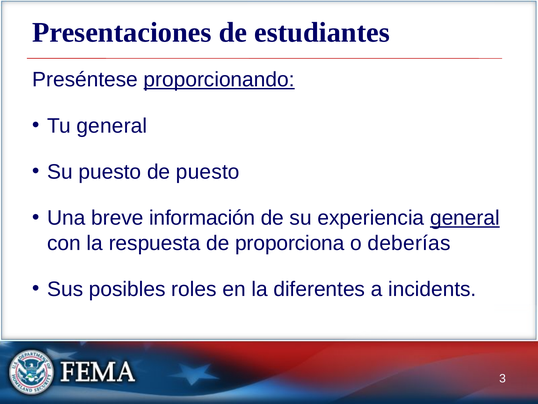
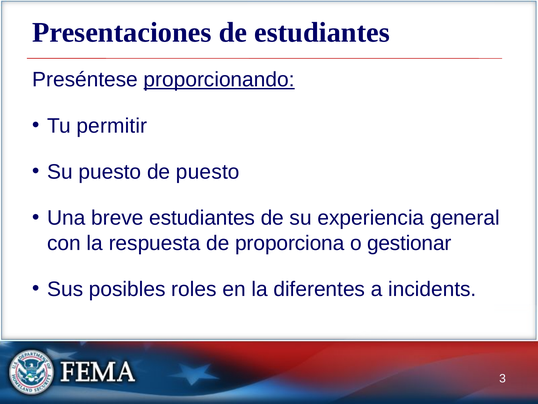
Tu general: general -> permitir
breve información: información -> estudiantes
general at (465, 218) underline: present -> none
deberías: deberías -> gestionar
